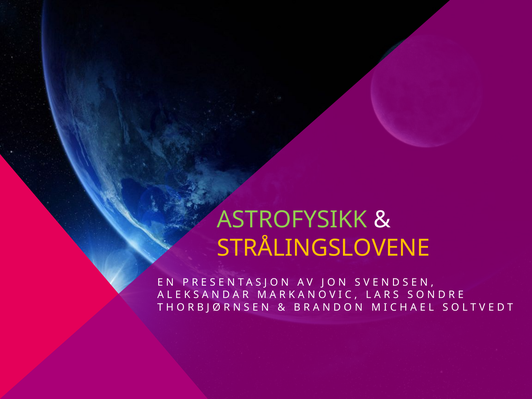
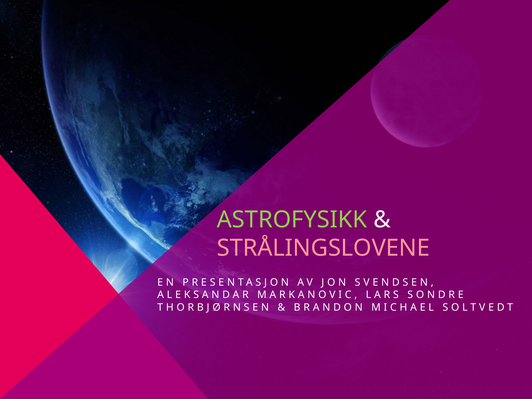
STRÅLINGSLOVENE colour: yellow -> pink
